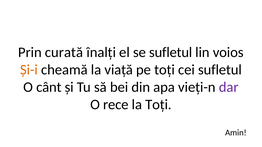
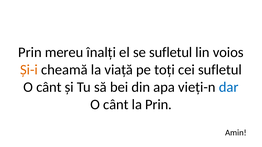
curată: curată -> mereu
dar colour: purple -> blue
rece at (116, 105): rece -> cânt
la Toți: Toți -> Prin
